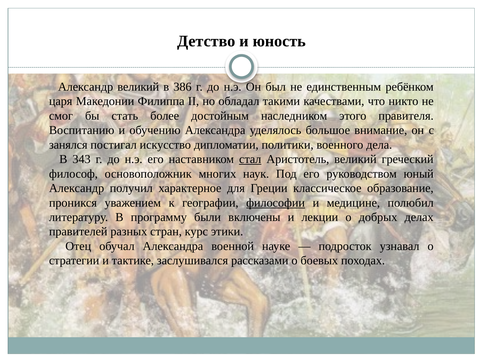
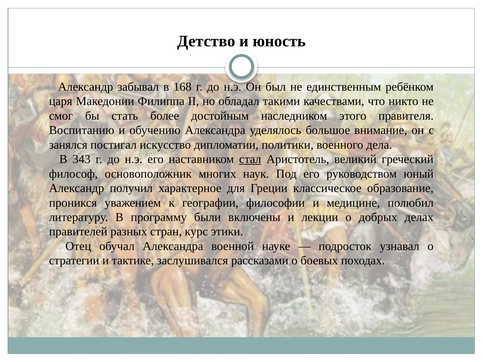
Александр великий: великий -> забывал
386: 386 -> 168
философии underline: present -> none
